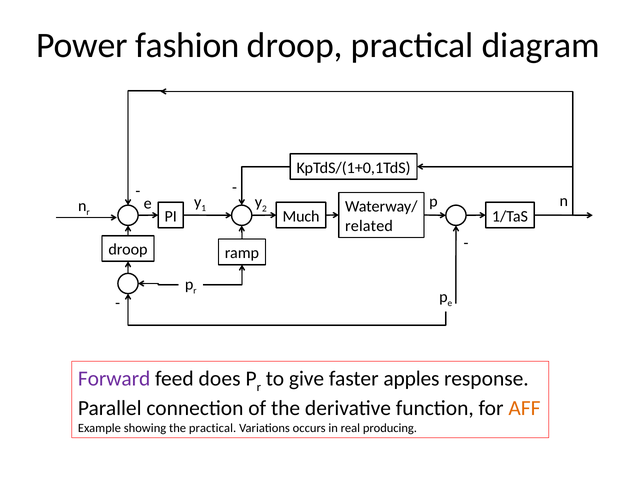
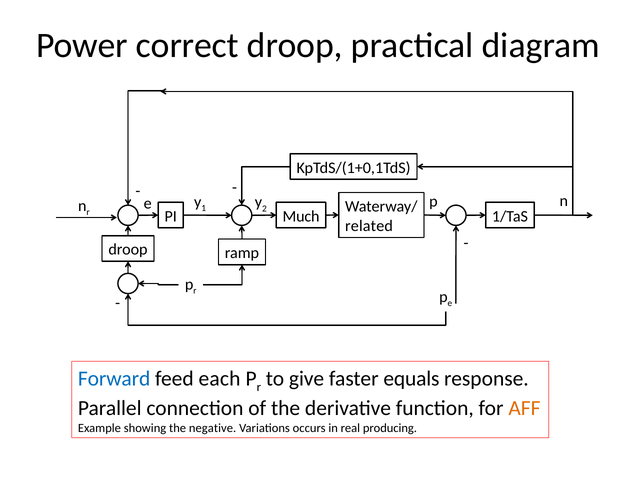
fashion: fashion -> correct
Forward colour: purple -> blue
does: does -> each
apples: apples -> equals
the practical: practical -> negative
